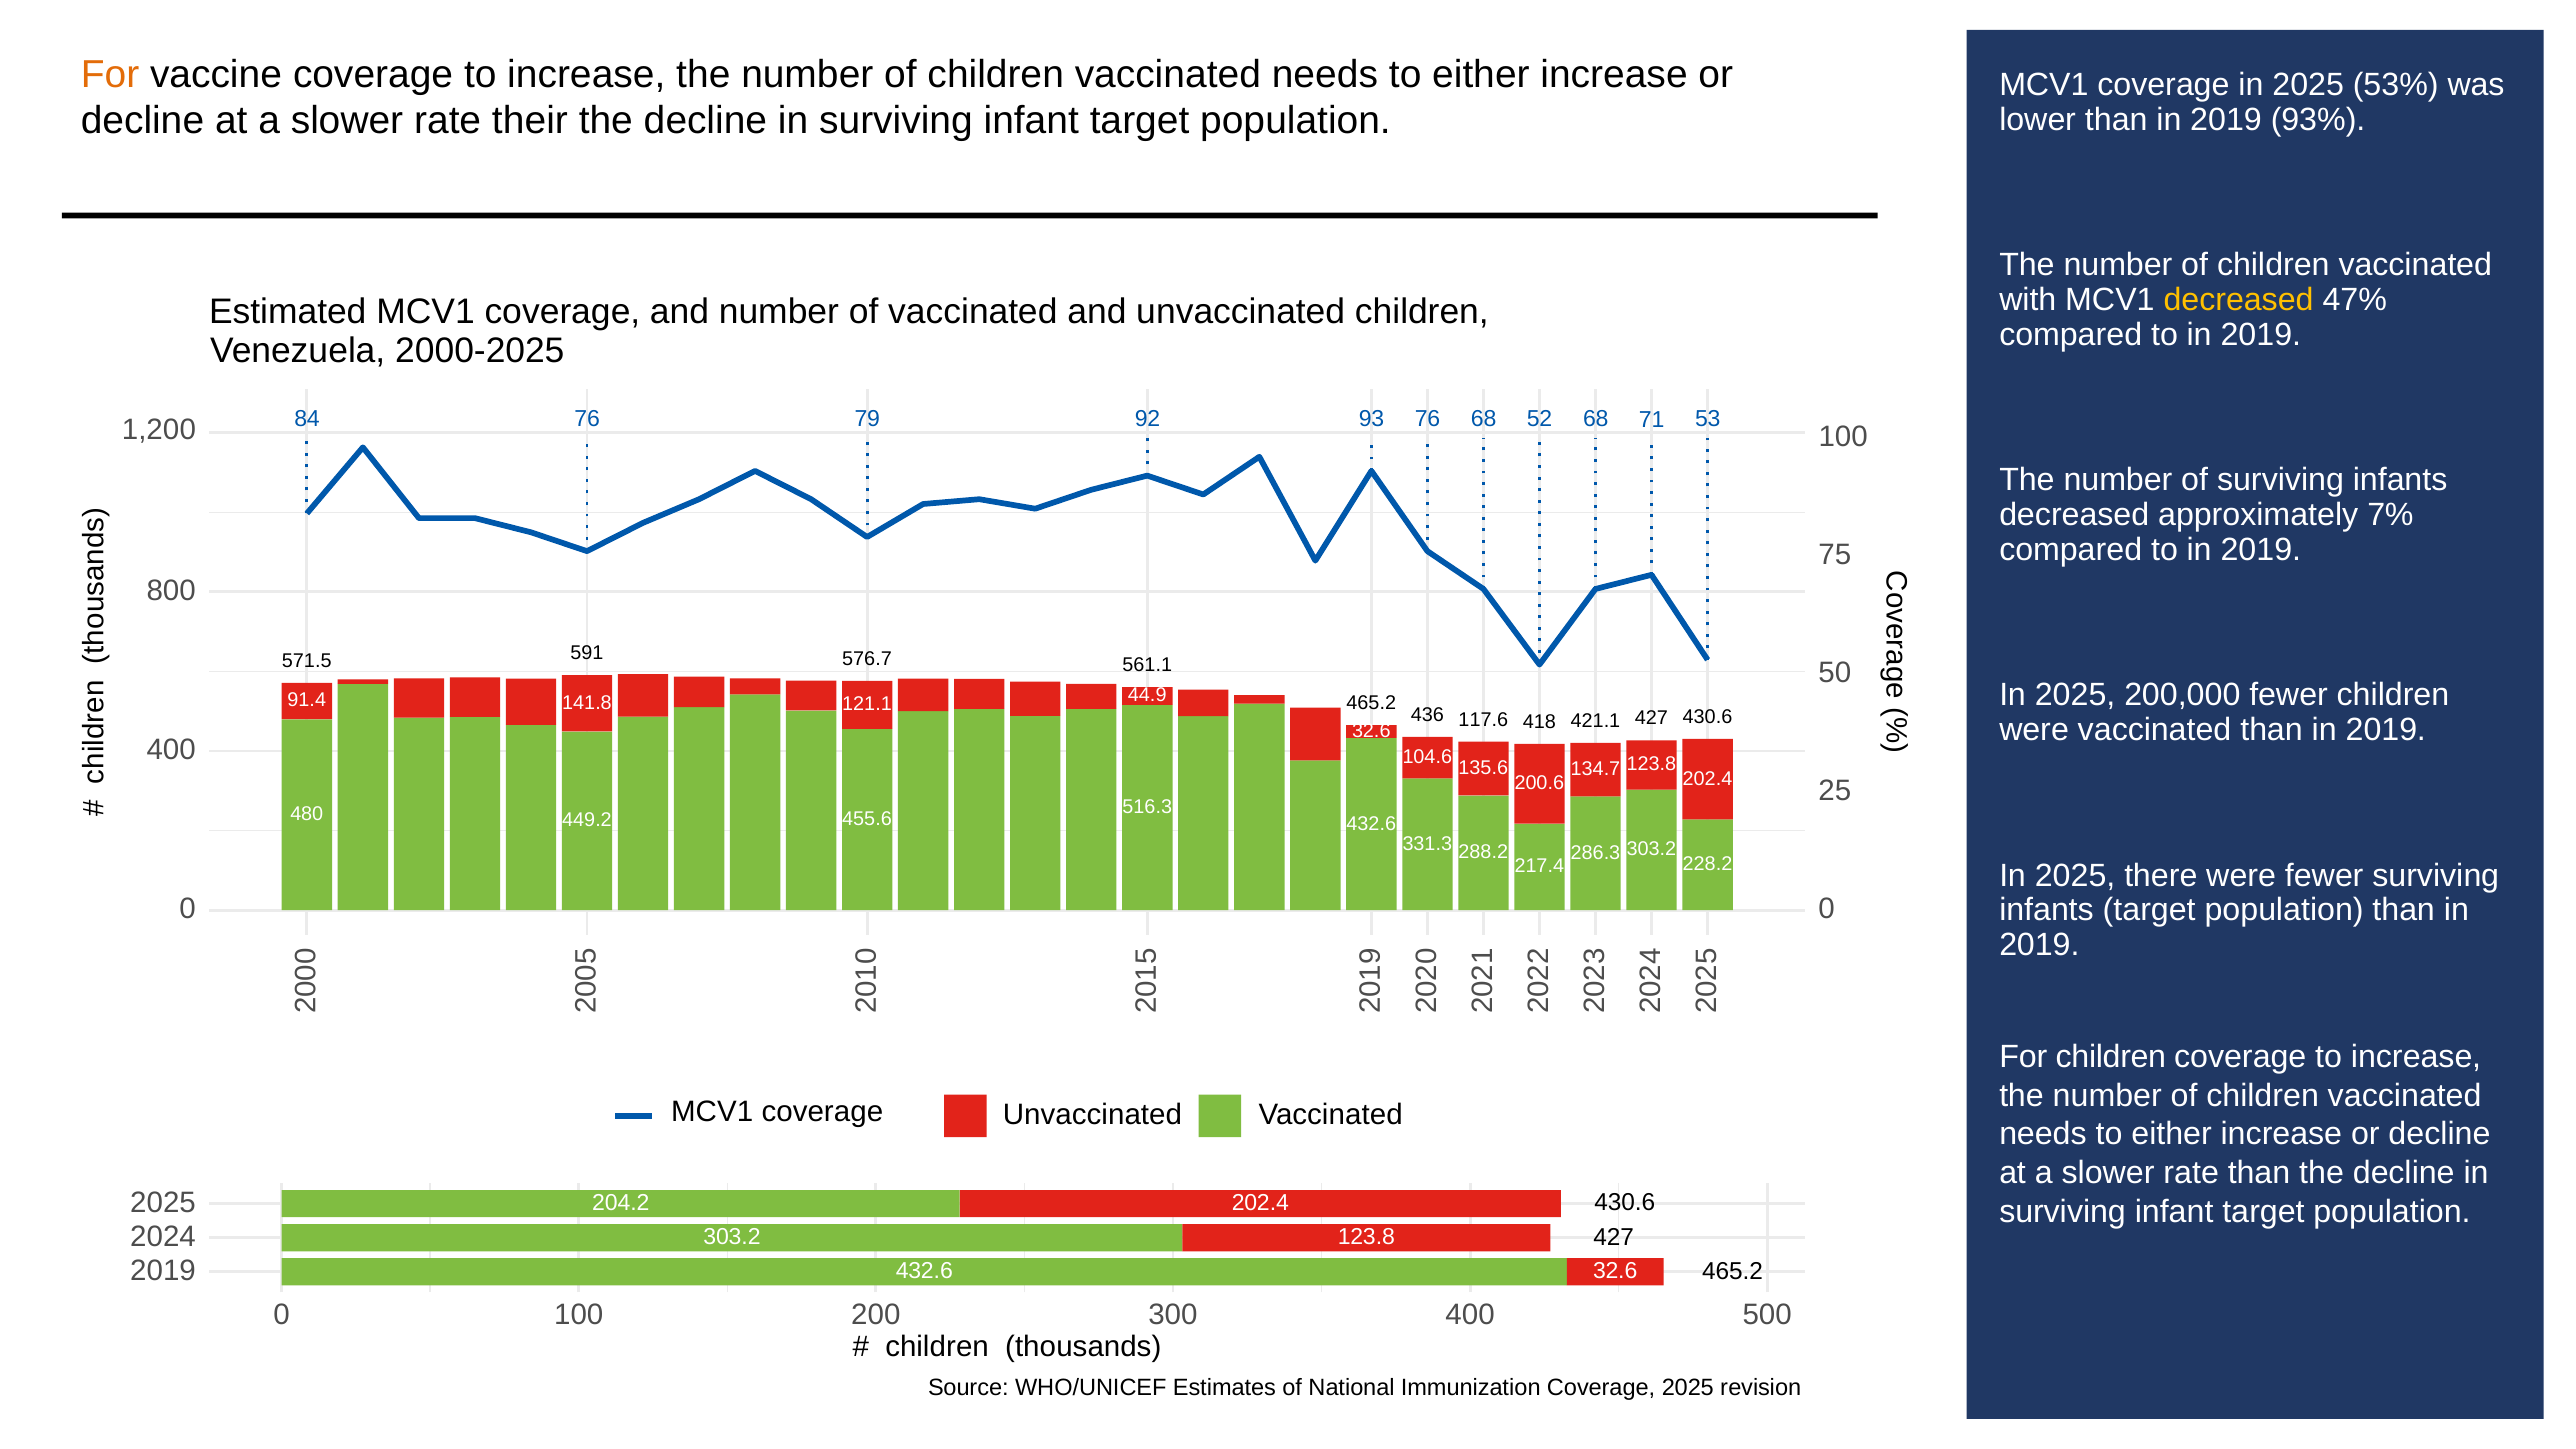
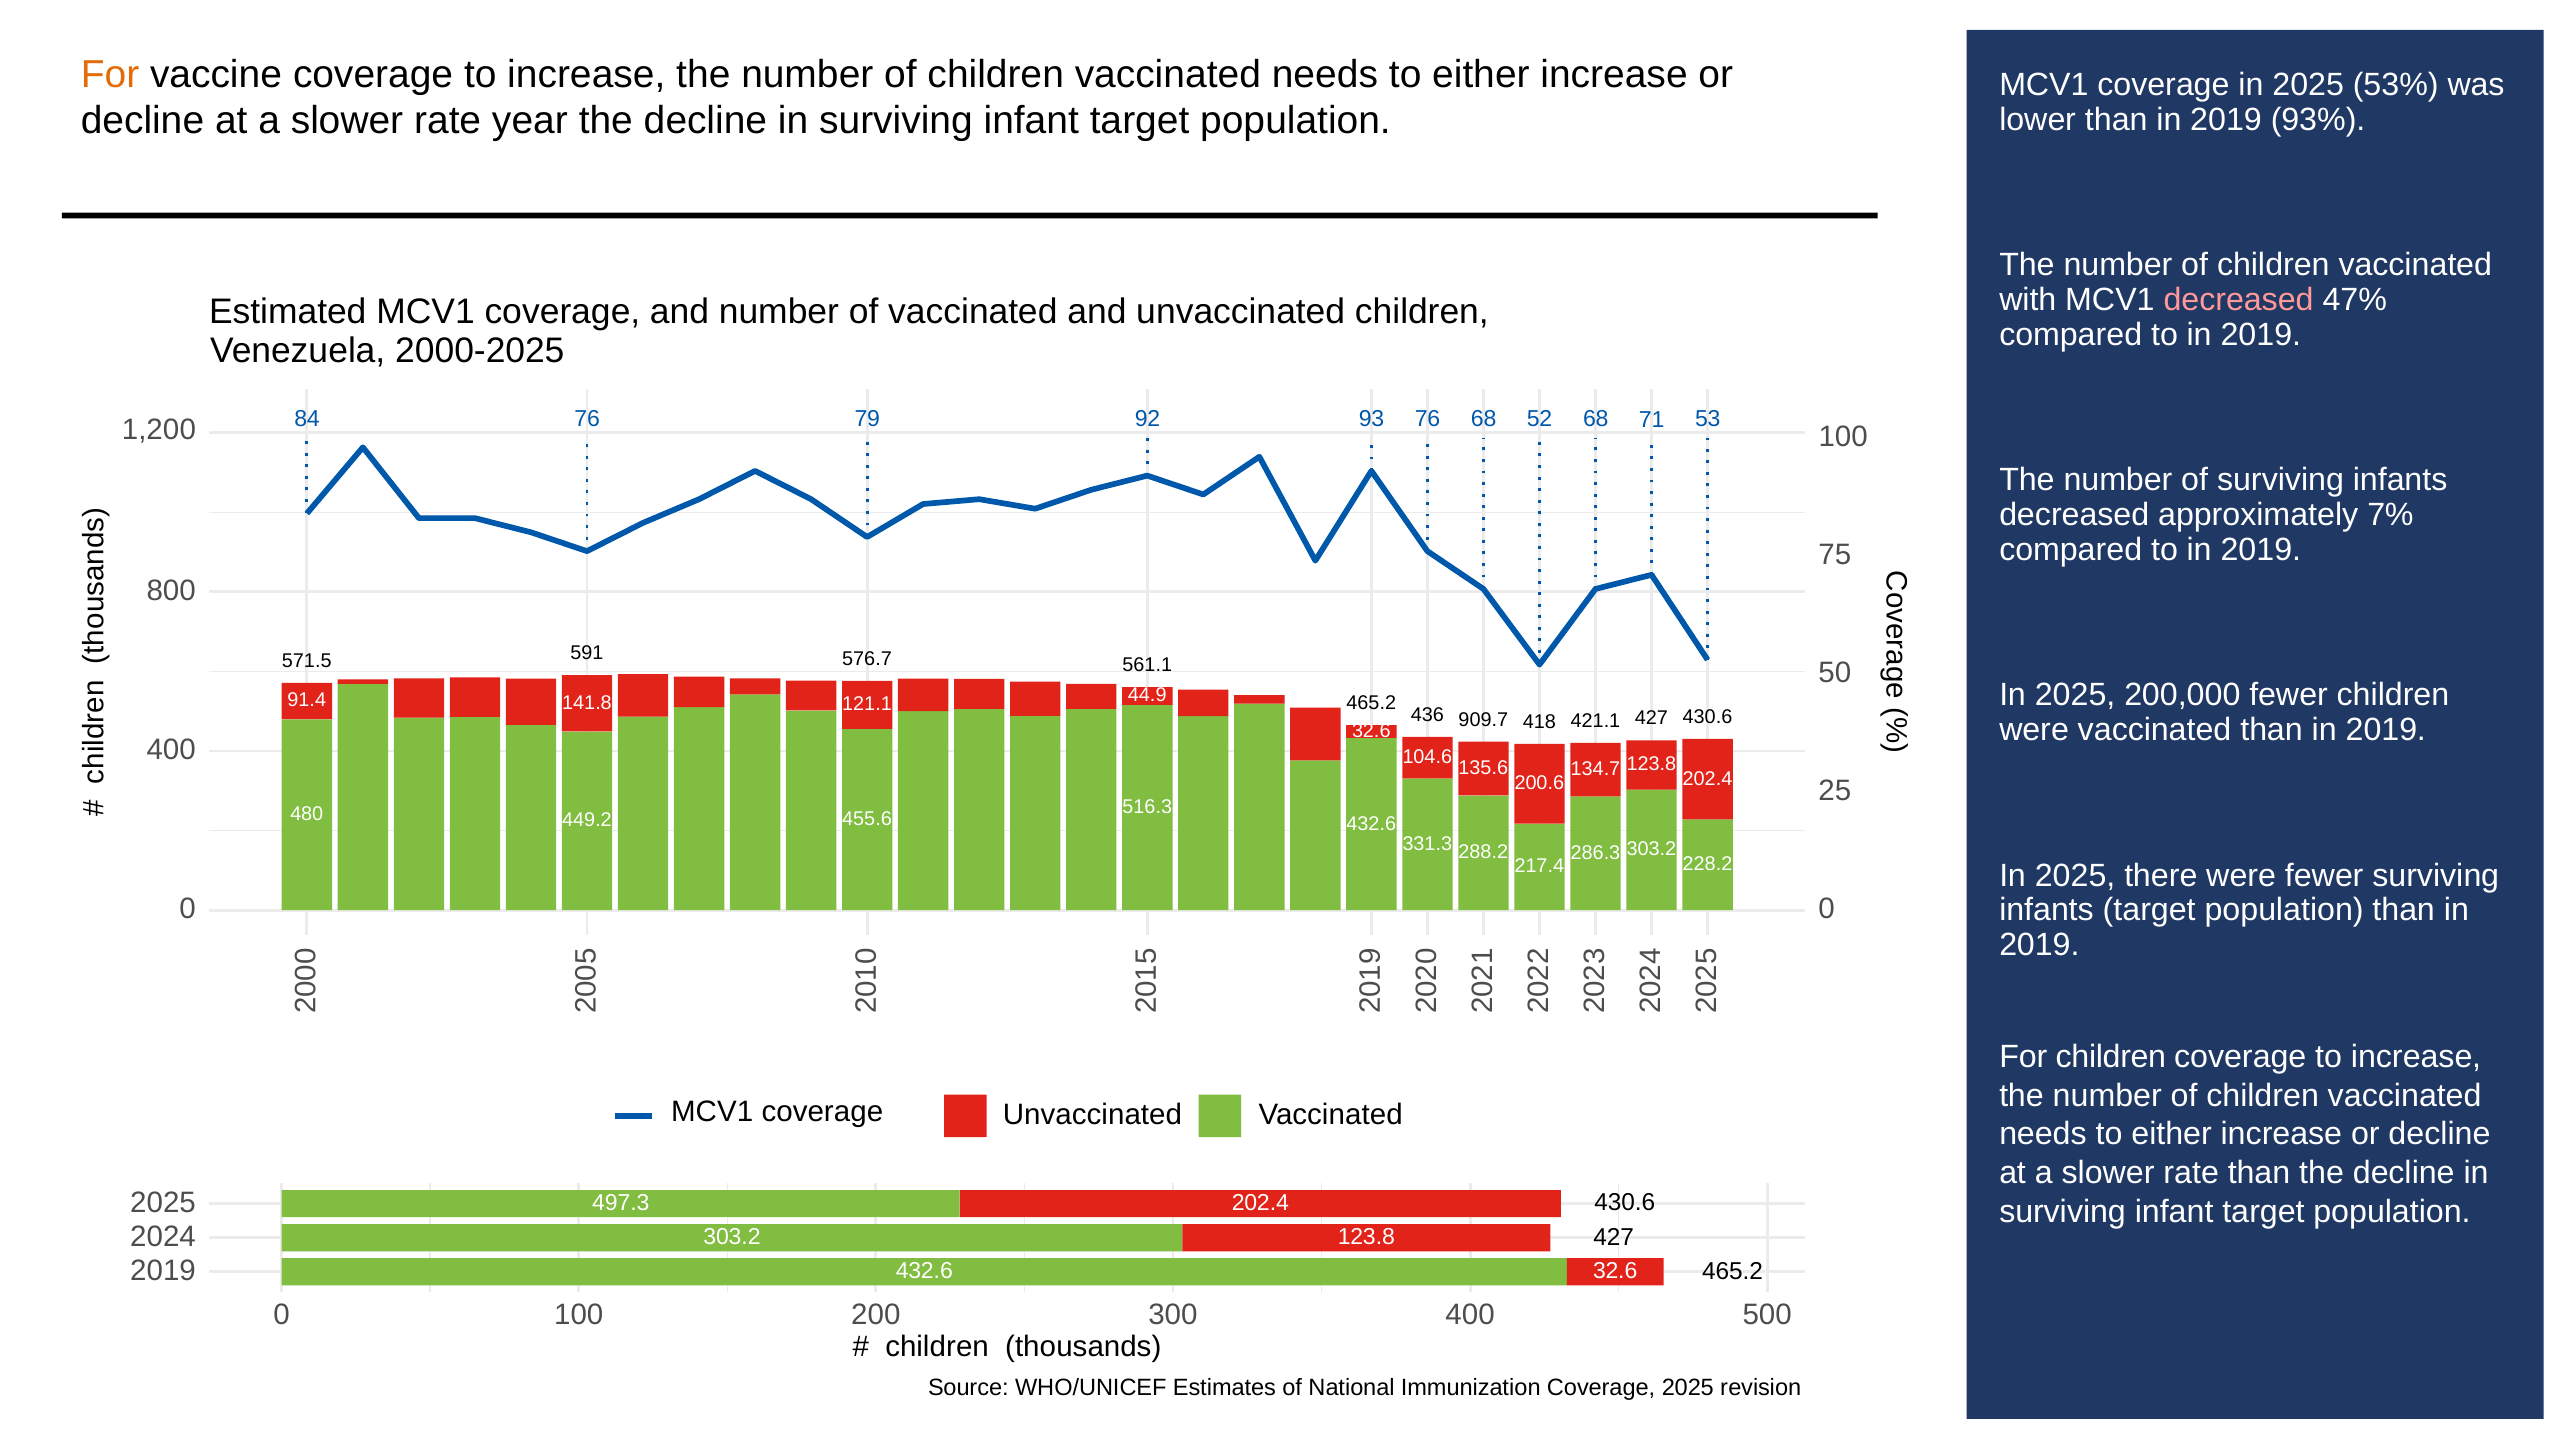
their: their -> year
decreased at (2239, 300) colour: yellow -> pink
117.6: 117.6 -> 909.7
204.2: 204.2 -> 497.3
